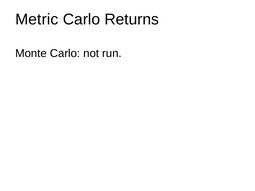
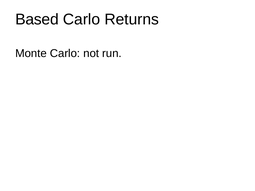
Metric: Metric -> Based
